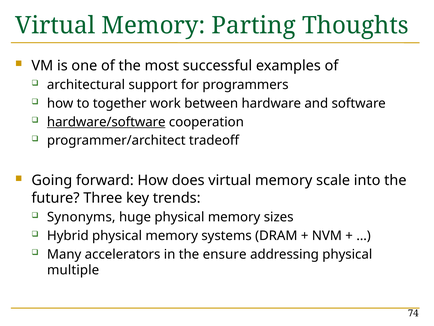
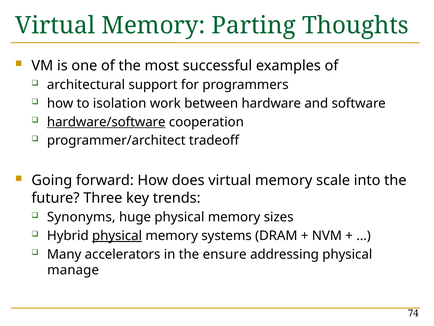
together: together -> isolation
physical at (117, 235) underline: none -> present
multiple: multiple -> manage
